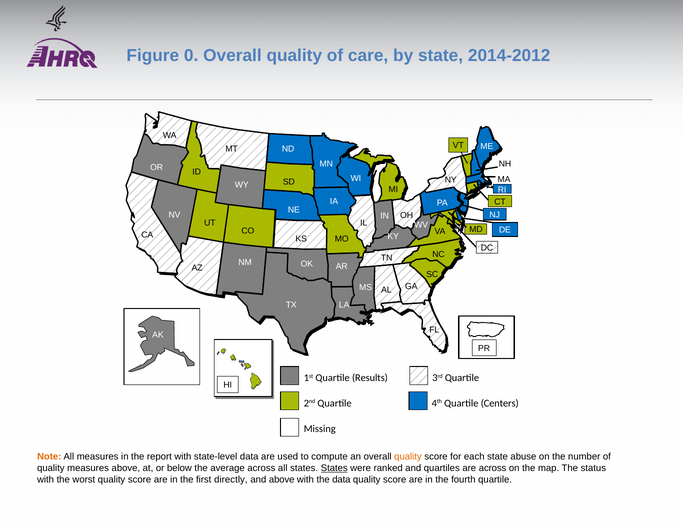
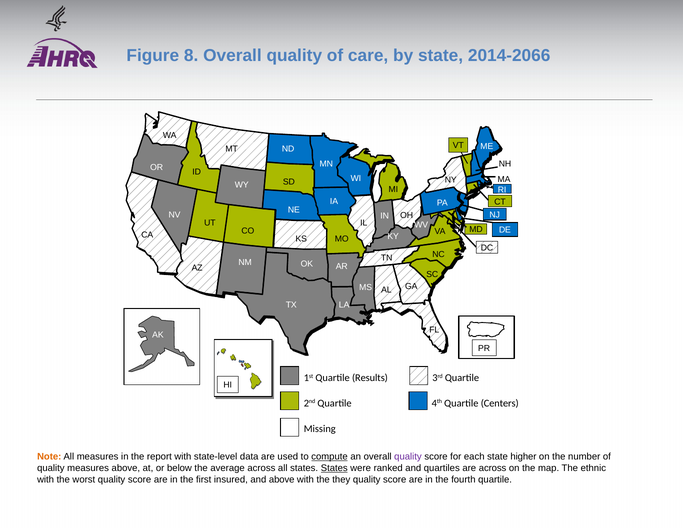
0: 0 -> 8
2014-2012: 2014-2012 -> 2014-2066
compute underline: none -> present
quality at (408, 456) colour: orange -> purple
abuse: abuse -> higher
status: status -> ethnic
directly: directly -> insured
the data: data -> they
